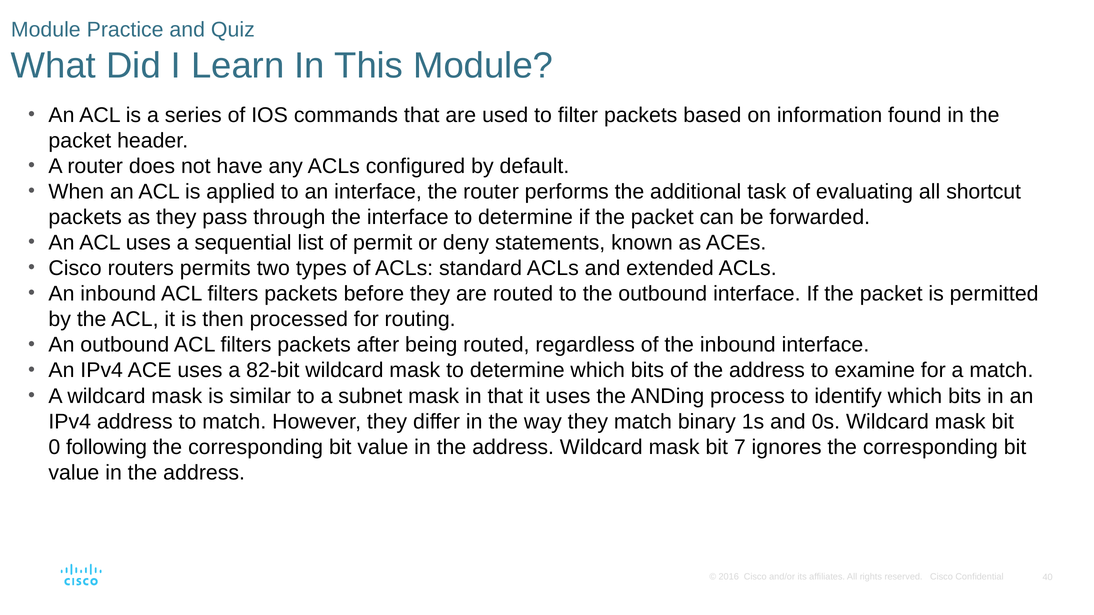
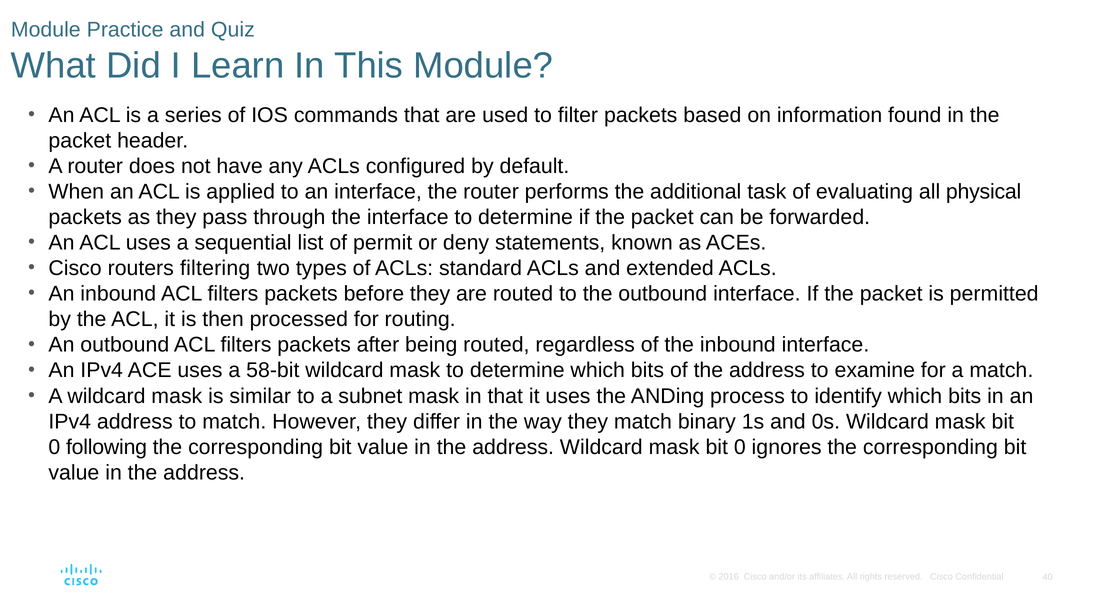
shortcut: shortcut -> physical
permits: permits -> filtering
82-bit: 82-bit -> 58-bit
7 at (740, 447): 7 -> 0
